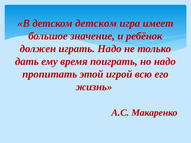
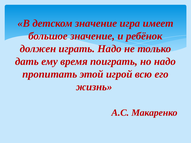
детском детском: детском -> значение
